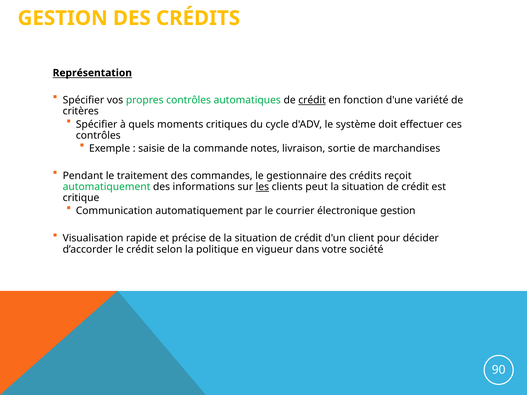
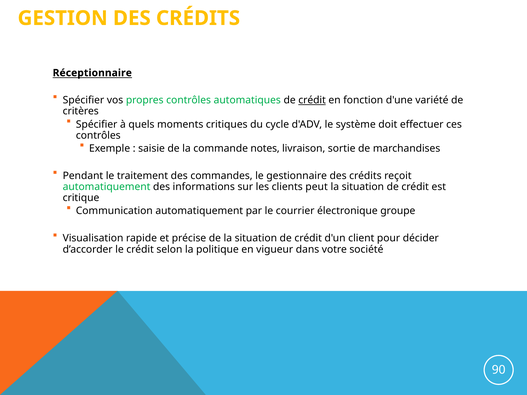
Représentation: Représentation -> Réceptionnaire
les underline: present -> none
électronique gestion: gestion -> groupe
